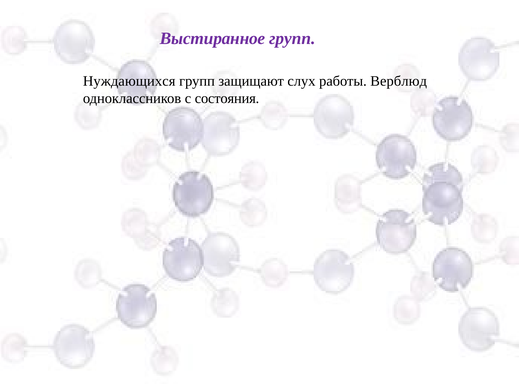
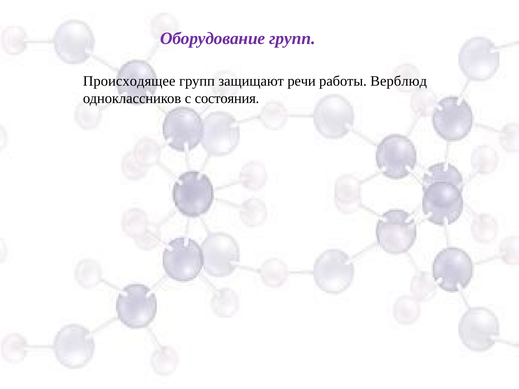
Выстиранное: Выстиранное -> Оборудование
Нуждающихся: Нуждающихся -> Происходящее
слух: слух -> речи
